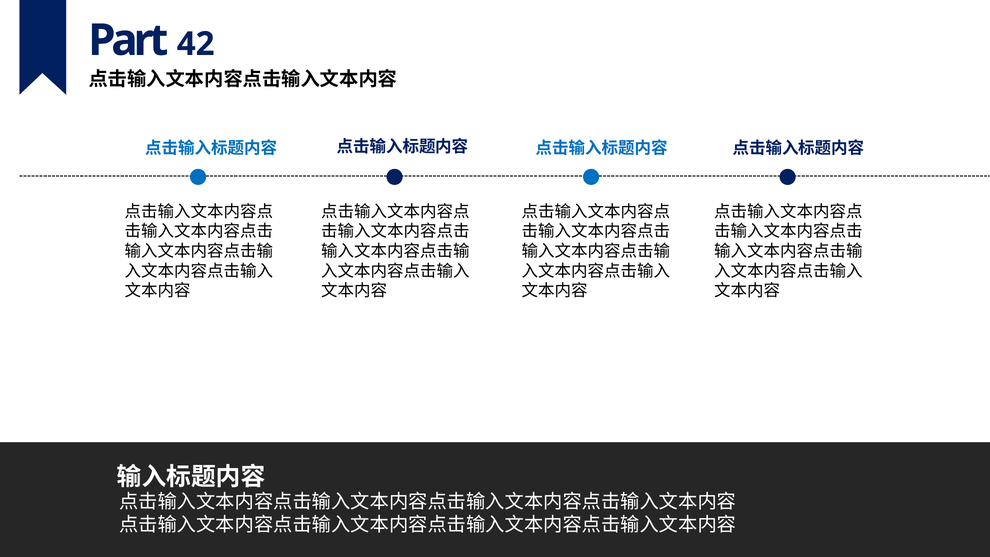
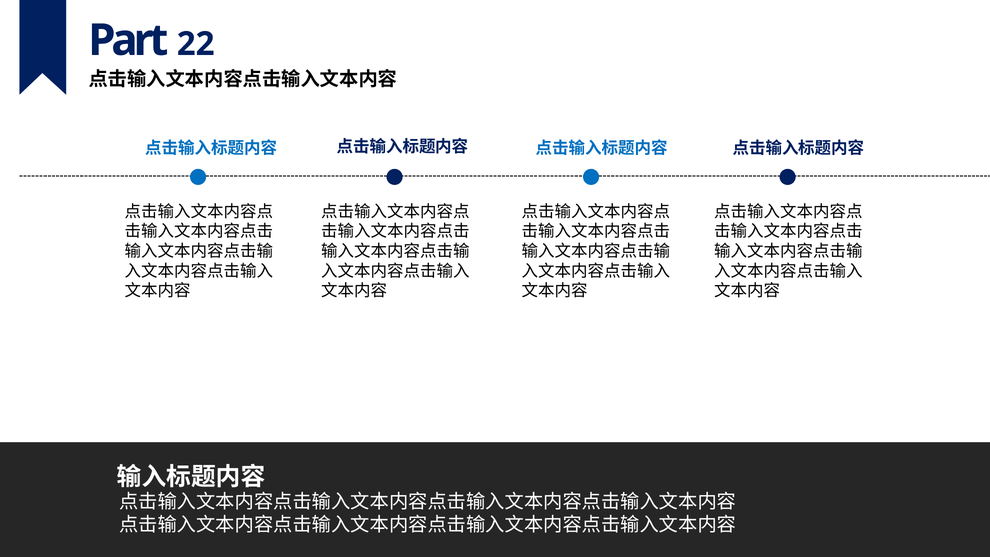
42: 42 -> 22
